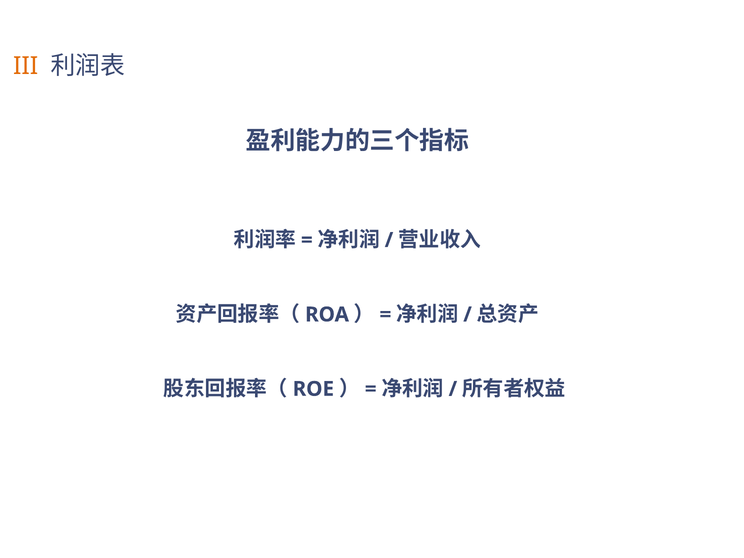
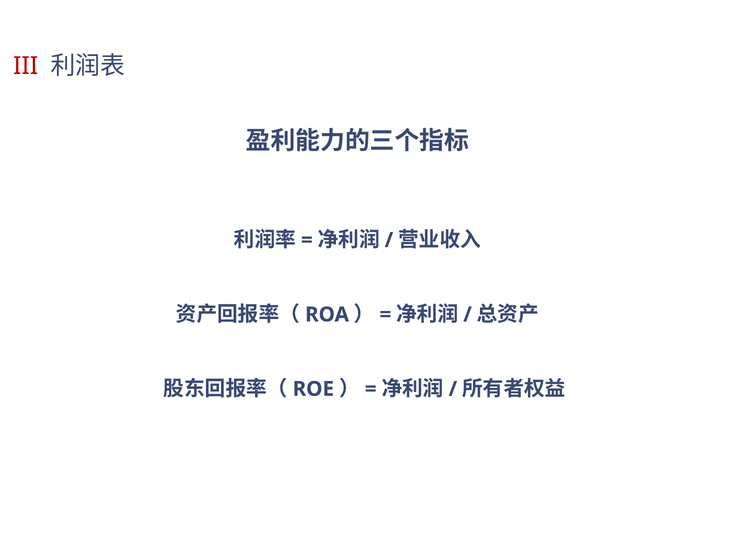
III colour: orange -> red
